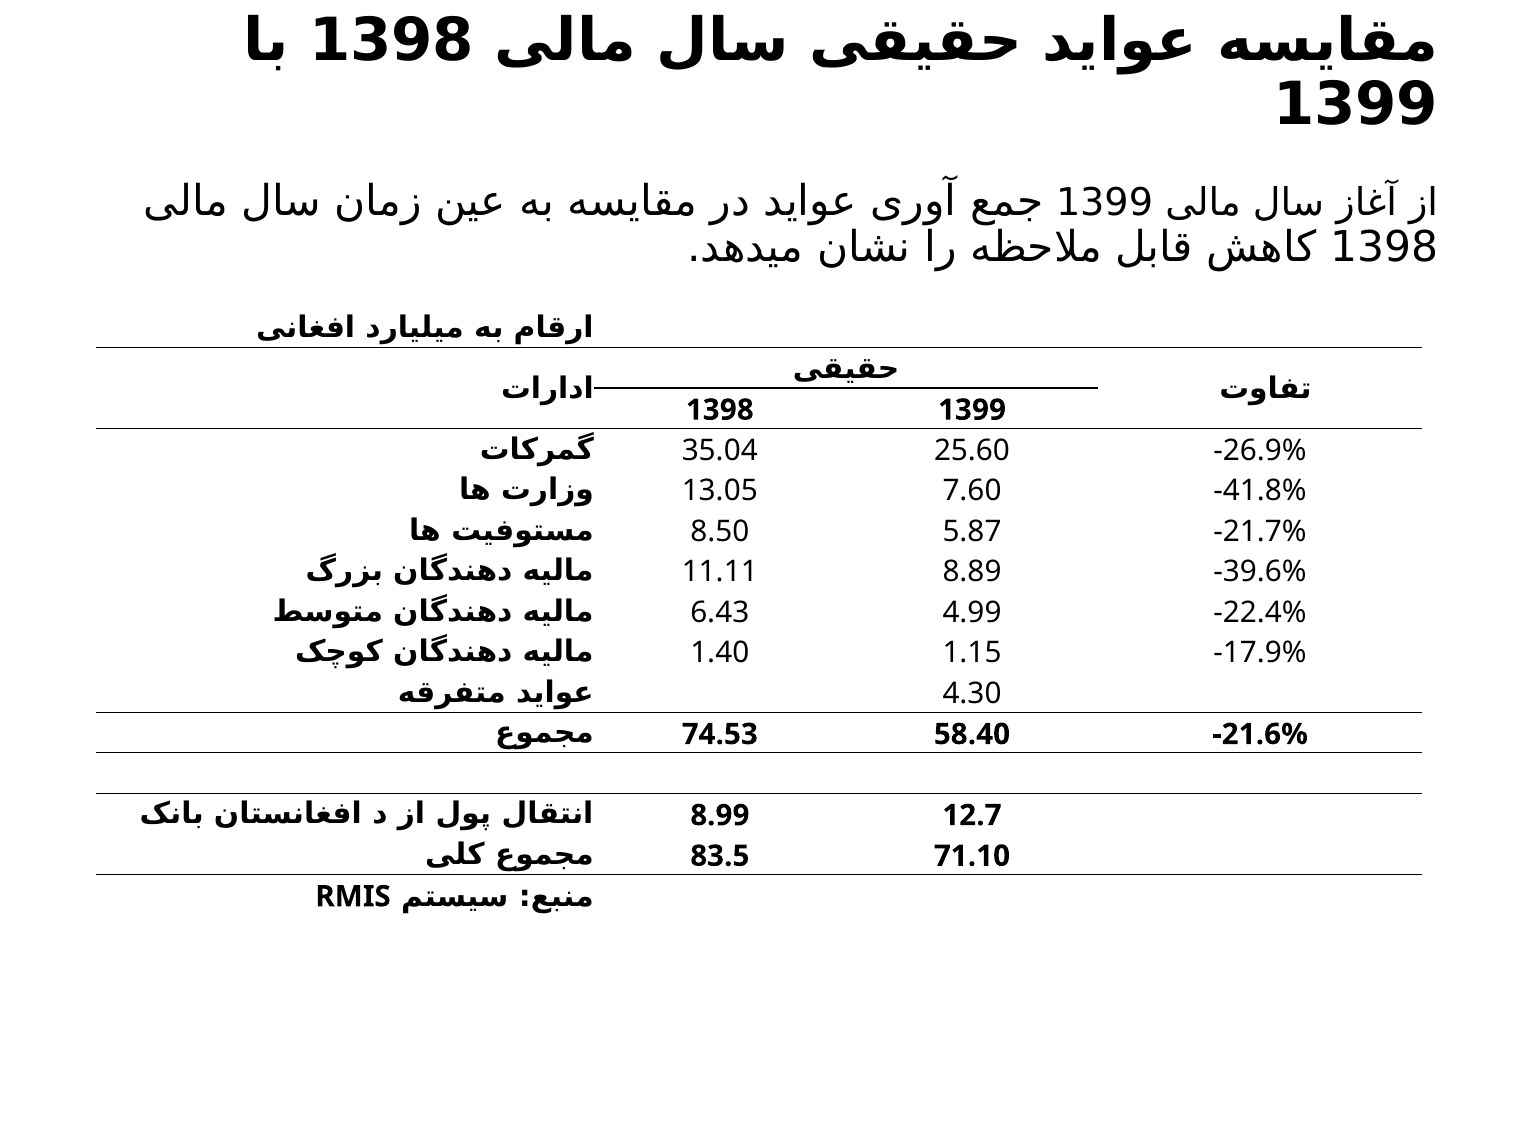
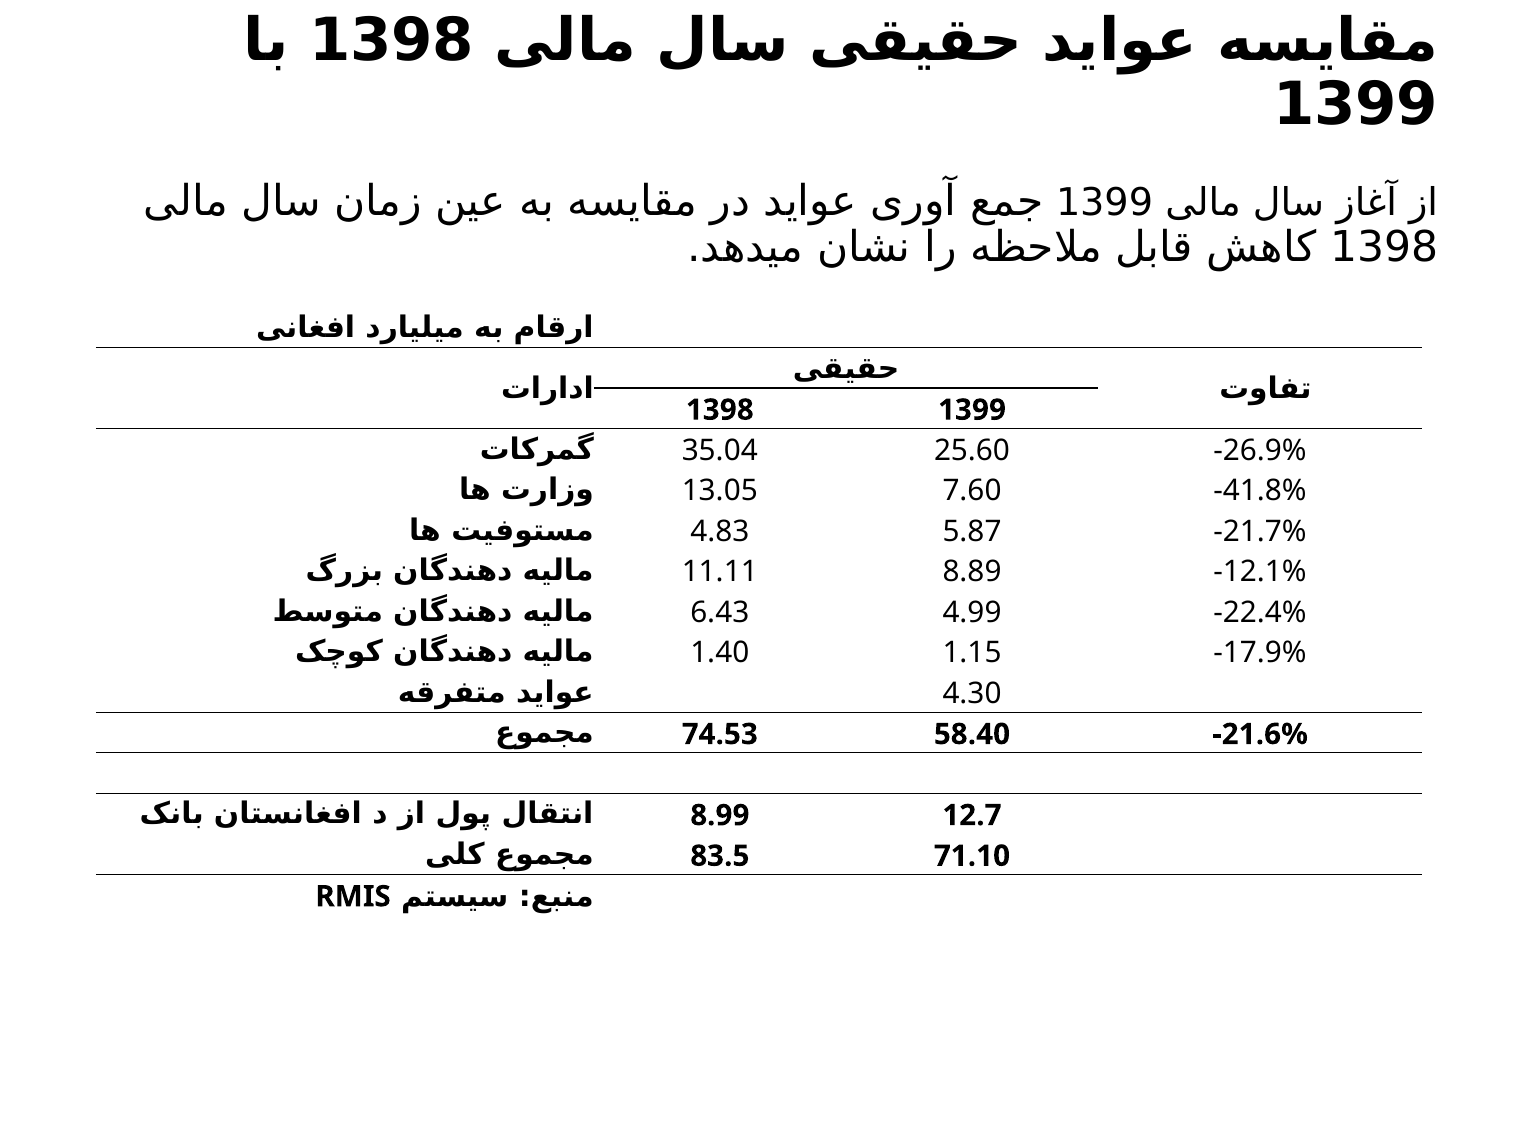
8.50: 8.50 -> 4.83
-39.6%: -39.6% -> -12.1%
